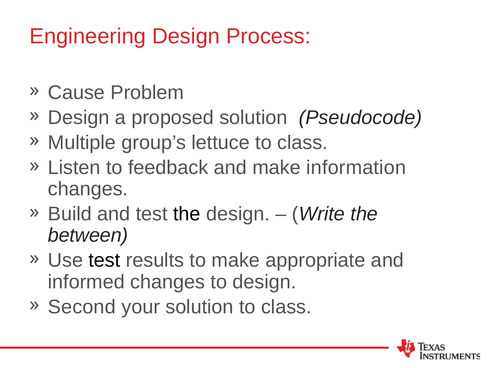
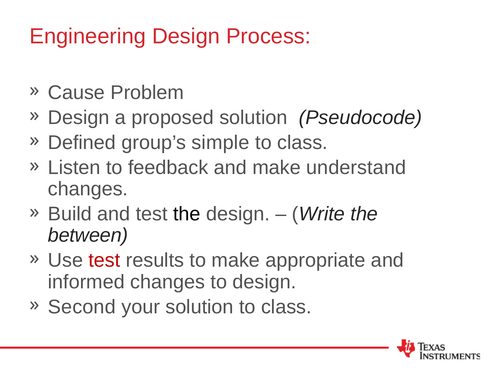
Multiple: Multiple -> Defined
lettuce: lettuce -> simple
information: information -> understand
test at (104, 261) colour: black -> red
